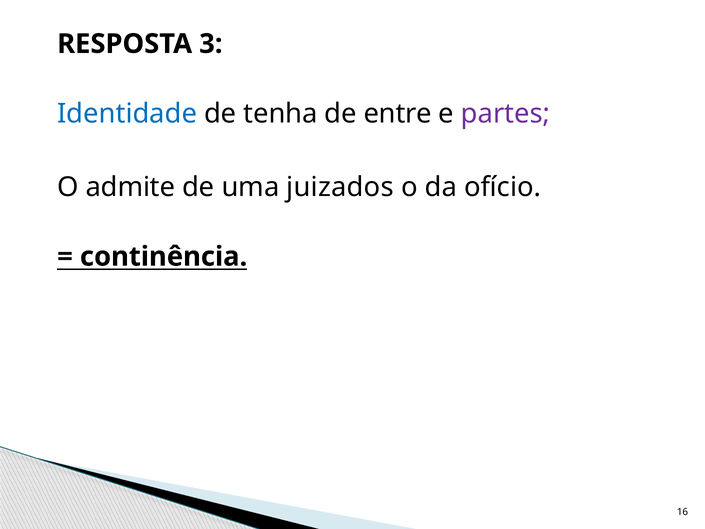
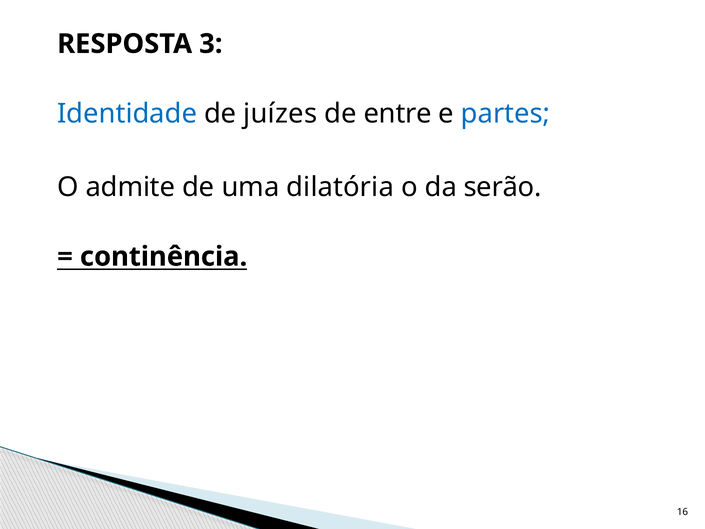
tenha: tenha -> juízes
partes colour: purple -> blue
juizados: juizados -> dilatória
ofício: ofício -> serão
